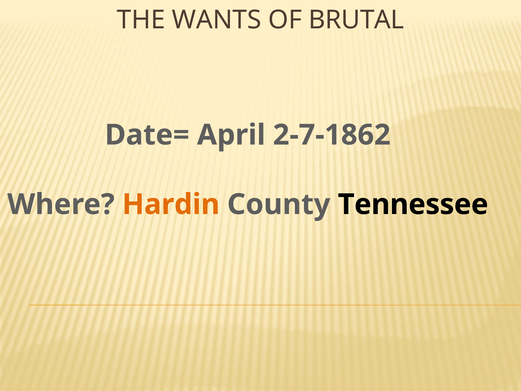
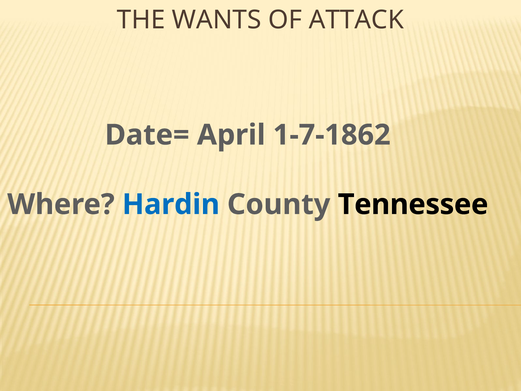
BRUTAL: BRUTAL -> ATTACK
2-7-1862: 2-7-1862 -> 1-7-1862
Hardin colour: orange -> blue
